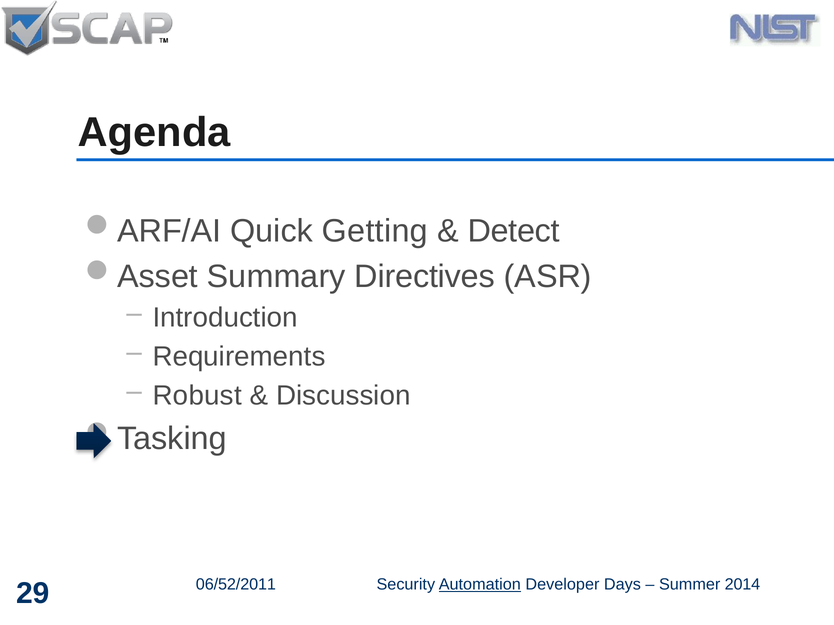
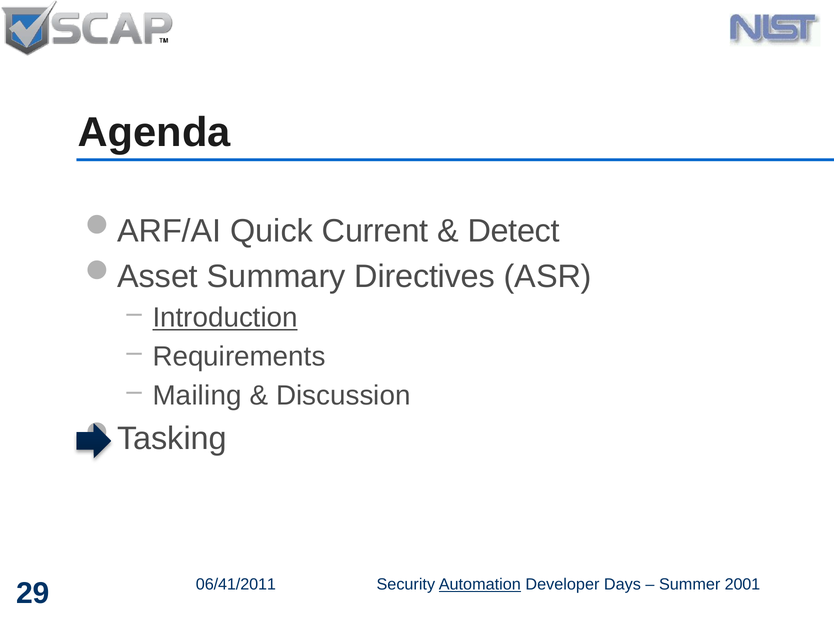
Getting: Getting -> Current
Introduction underline: none -> present
Robust: Robust -> Mailing
06/52/2011: 06/52/2011 -> 06/41/2011
2014: 2014 -> 2001
